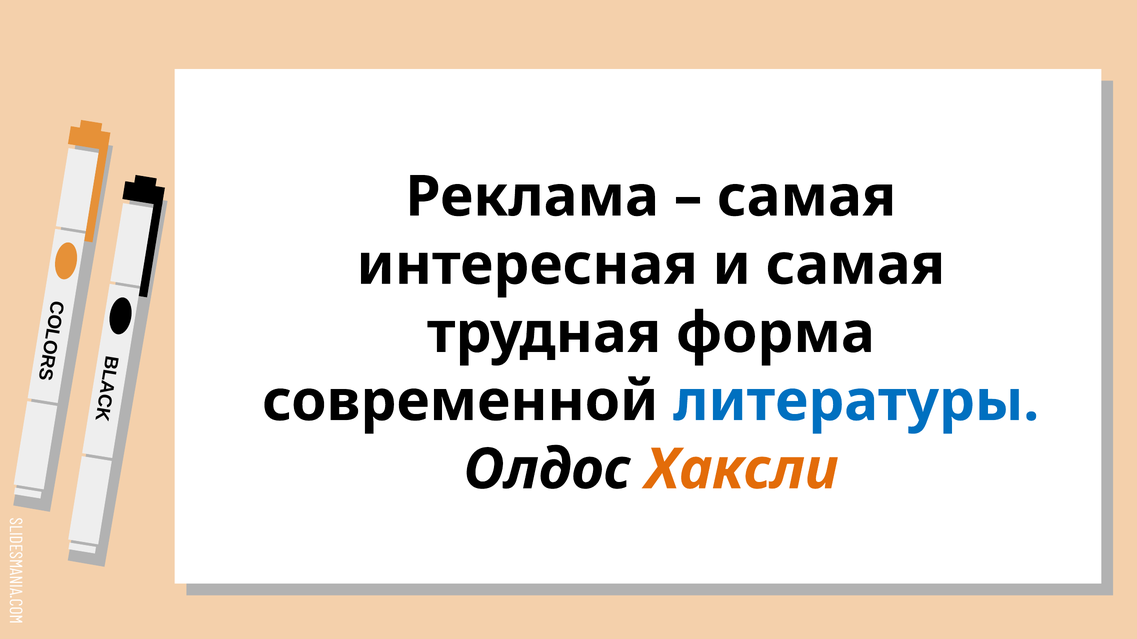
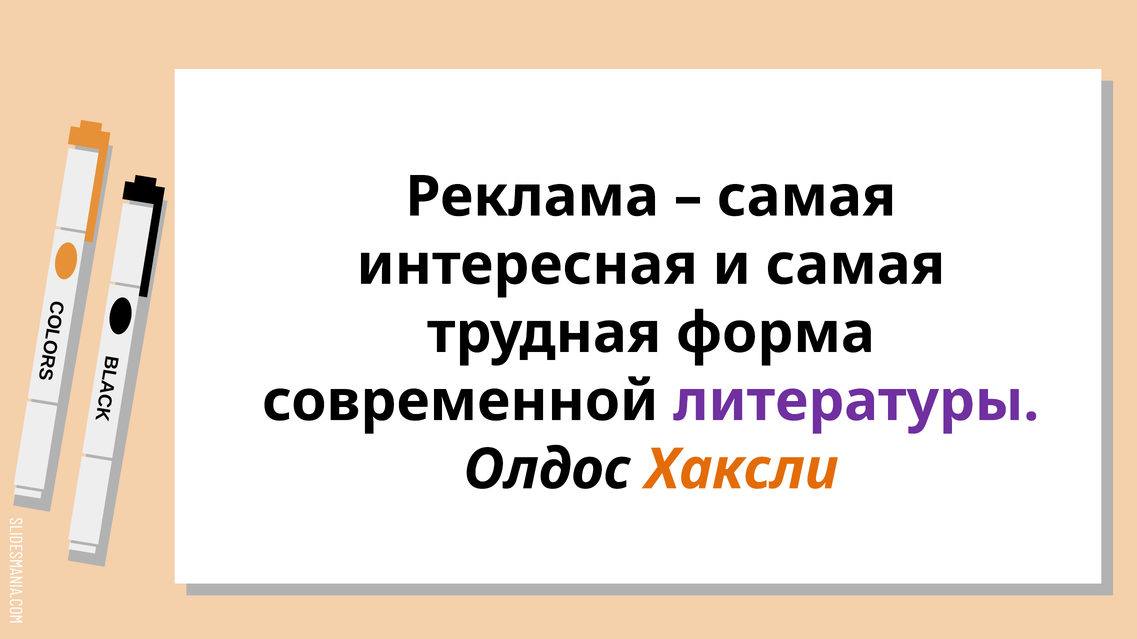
литературы colour: blue -> purple
